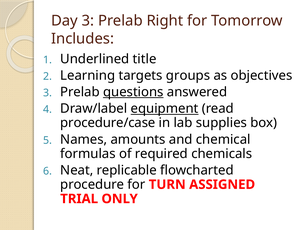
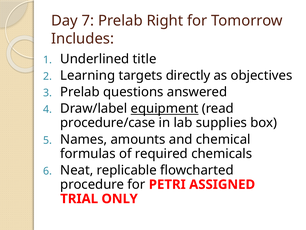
Day 3: 3 -> 7
groups: groups -> directly
questions underline: present -> none
TURN: TURN -> PETRI
